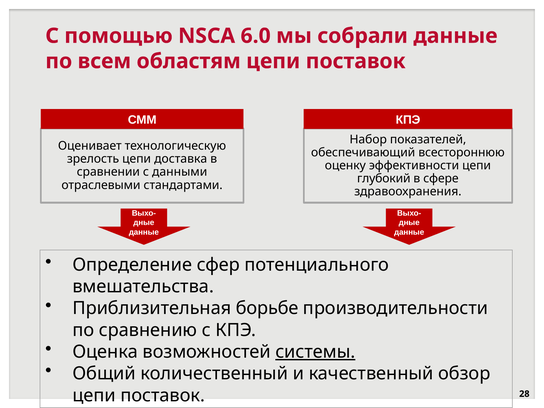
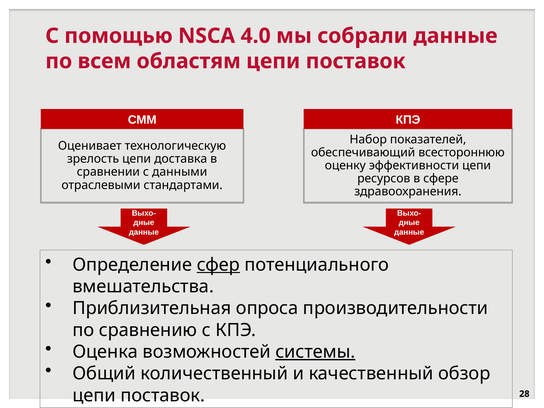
6.0: 6.0 -> 4.0
глубокий: глубокий -> ресурсов
сфер underline: none -> present
борьбе: борьбе -> опроса
